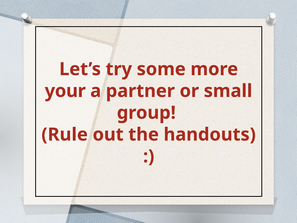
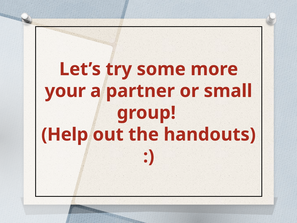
Rule: Rule -> Help
